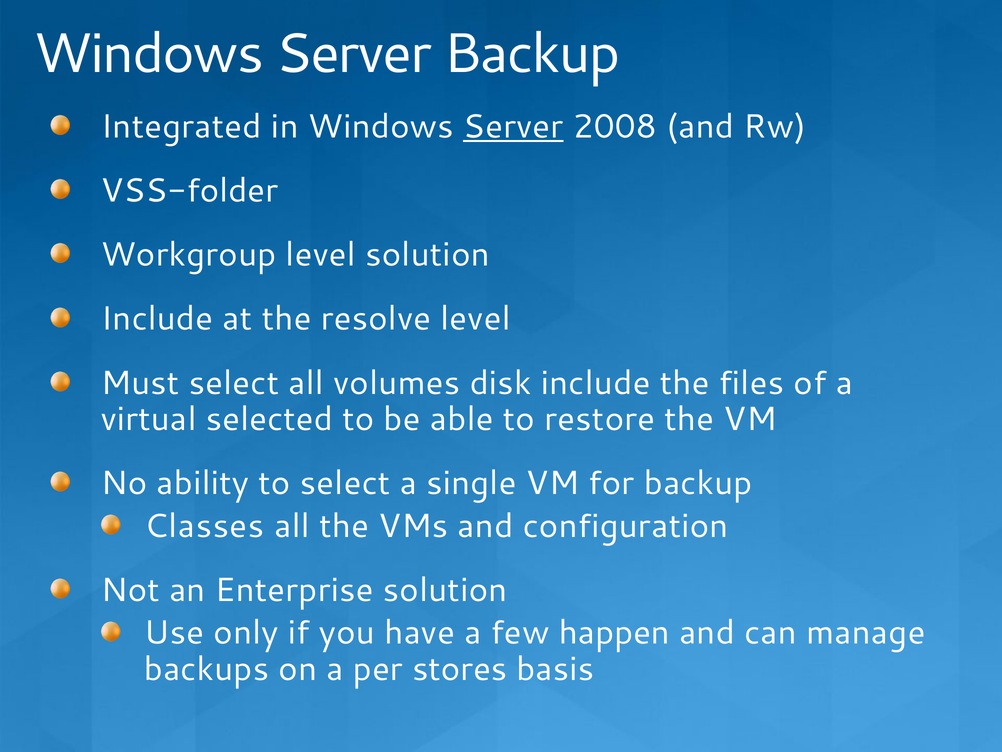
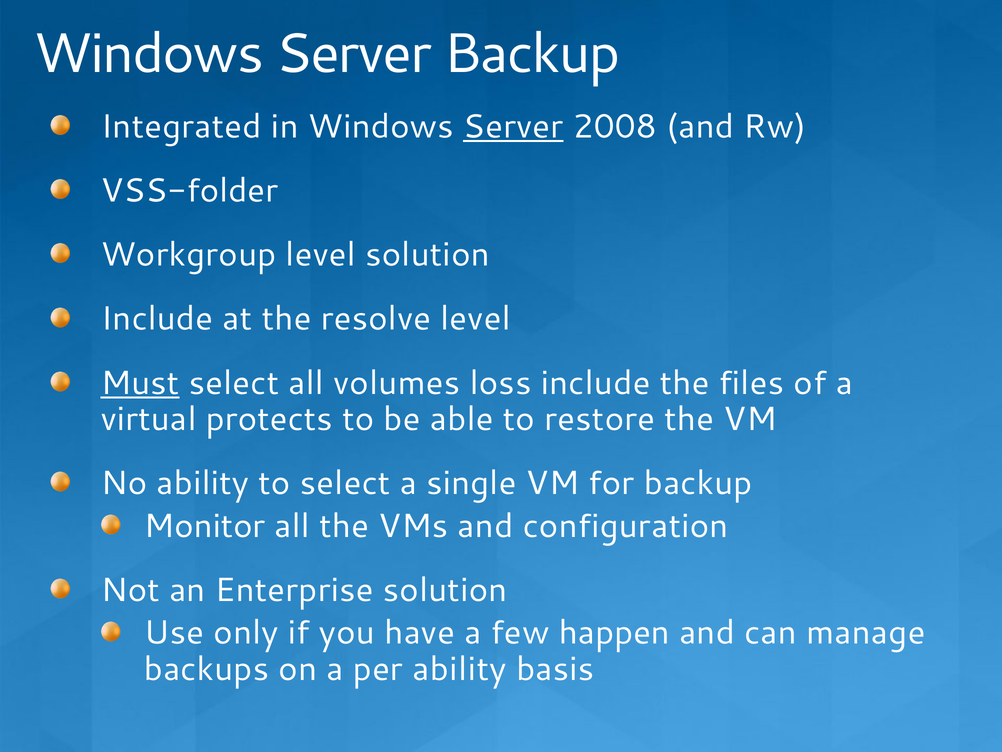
Must underline: none -> present
disk: disk -> loss
selected: selected -> protects
Classes: Classes -> Monitor
per stores: stores -> ability
